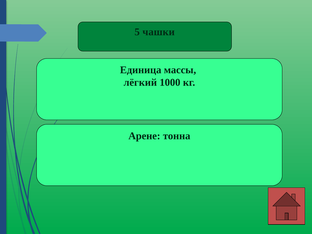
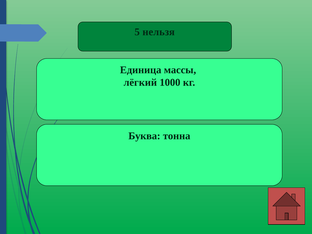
чашки: чашки -> нельзя
Арене: Арене -> Буква
